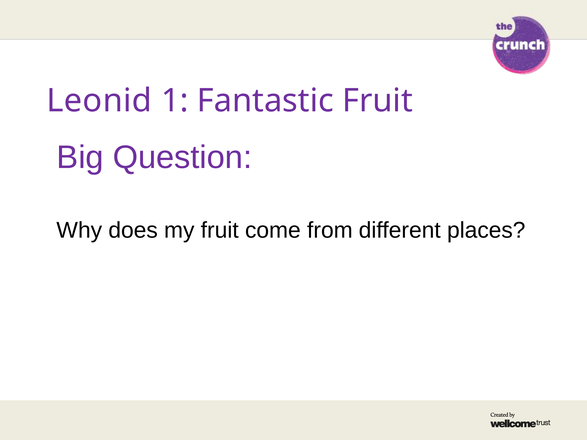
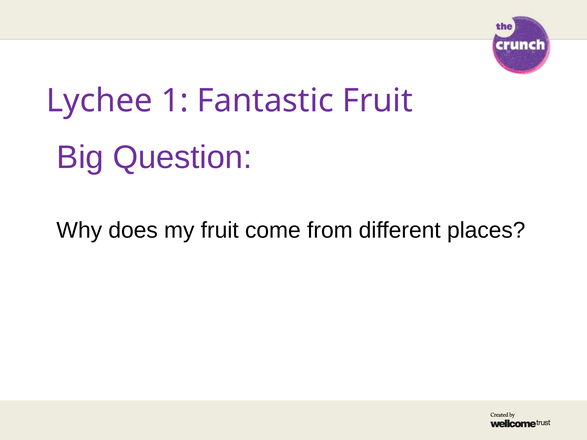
Leonid: Leonid -> Lychee
